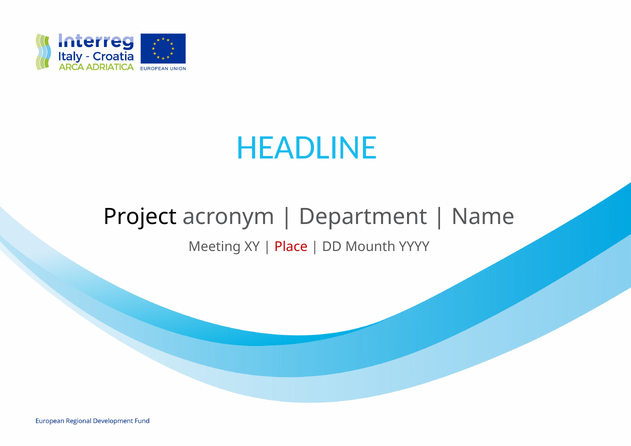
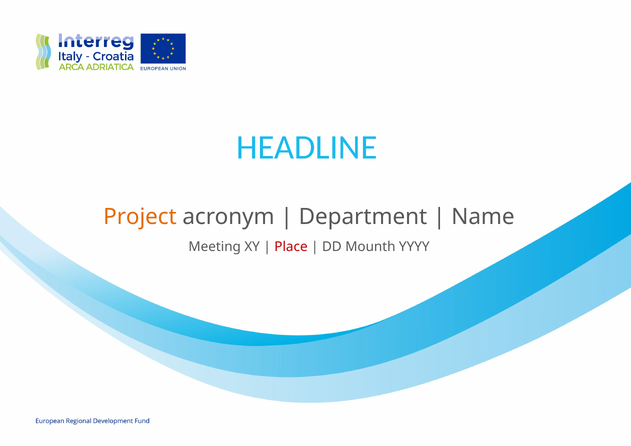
Project colour: black -> orange
